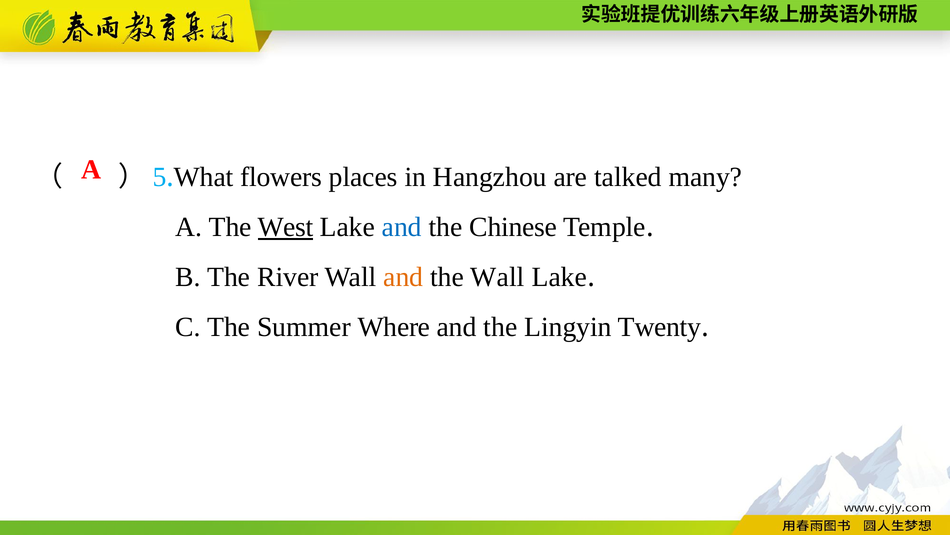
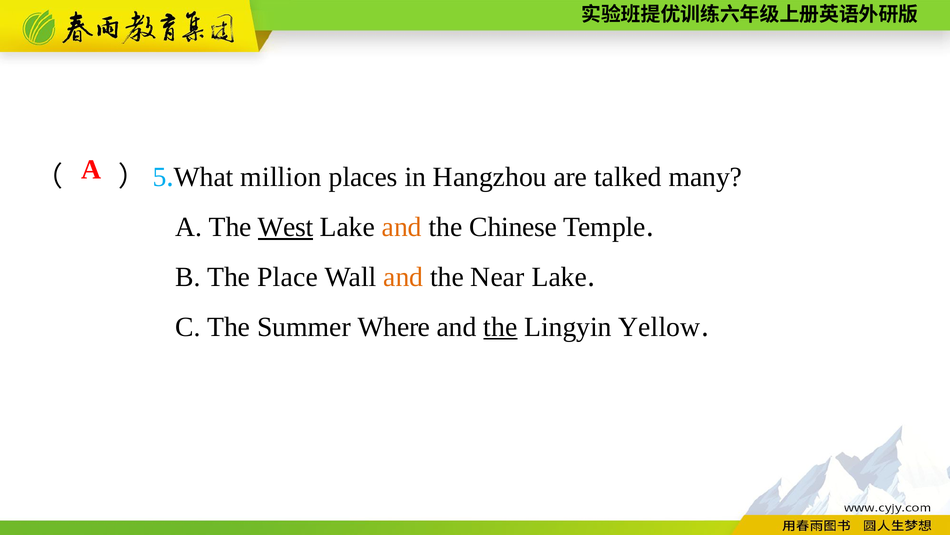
flowers: flowers -> million
and at (402, 227) colour: blue -> orange
River: River -> Place
the Wall: Wall -> Near
the at (500, 327) underline: none -> present
Twenty: Twenty -> Yellow
